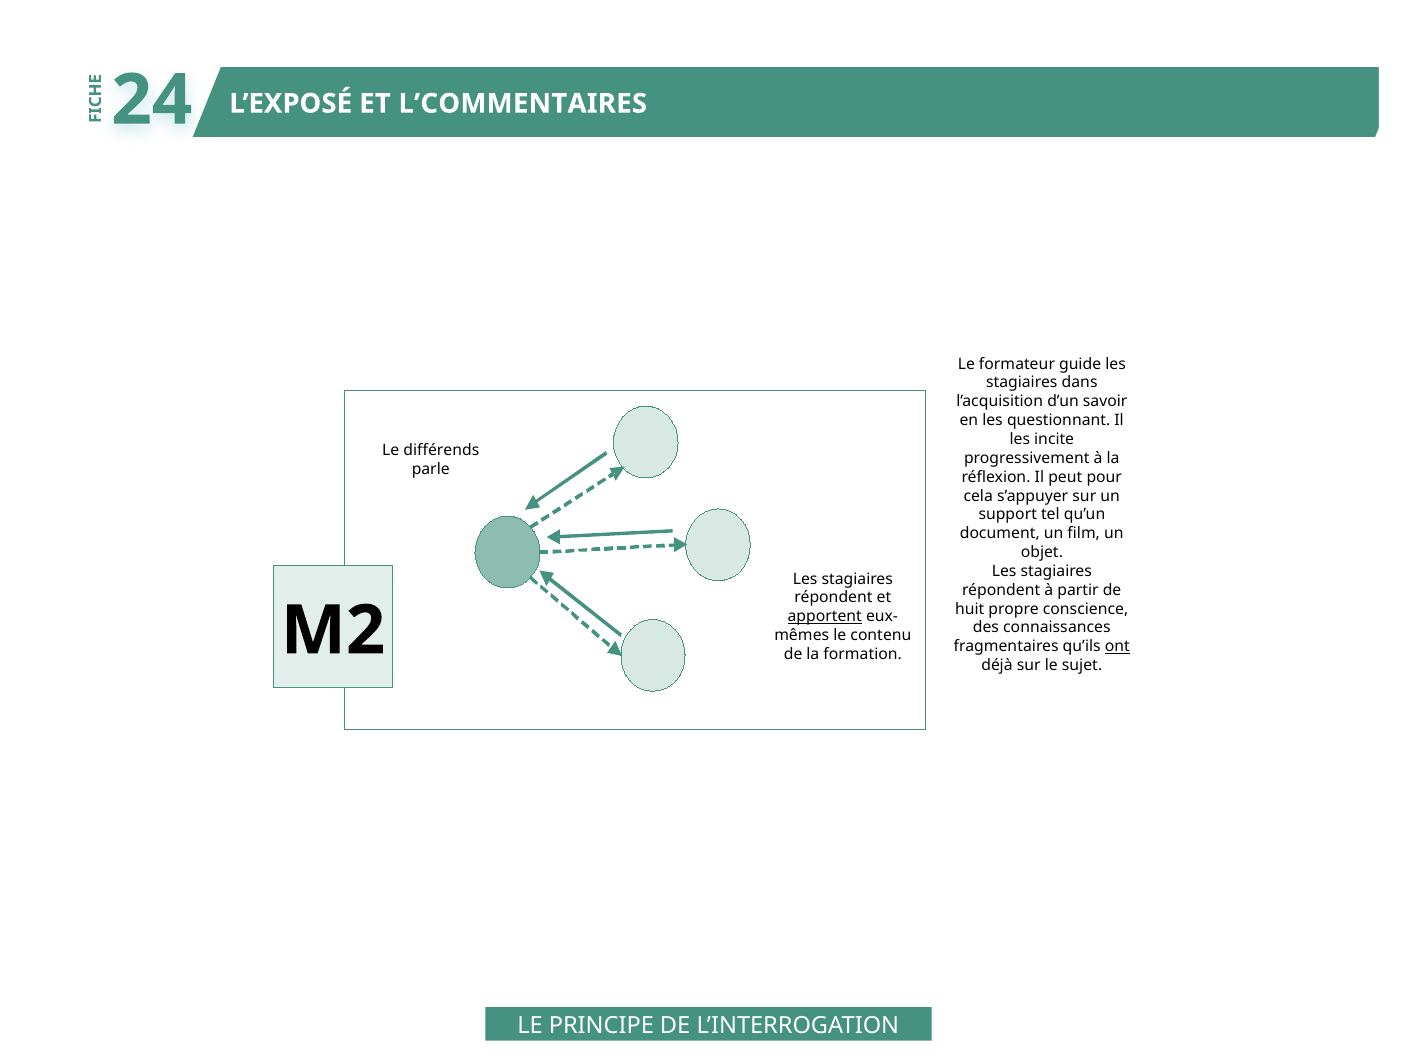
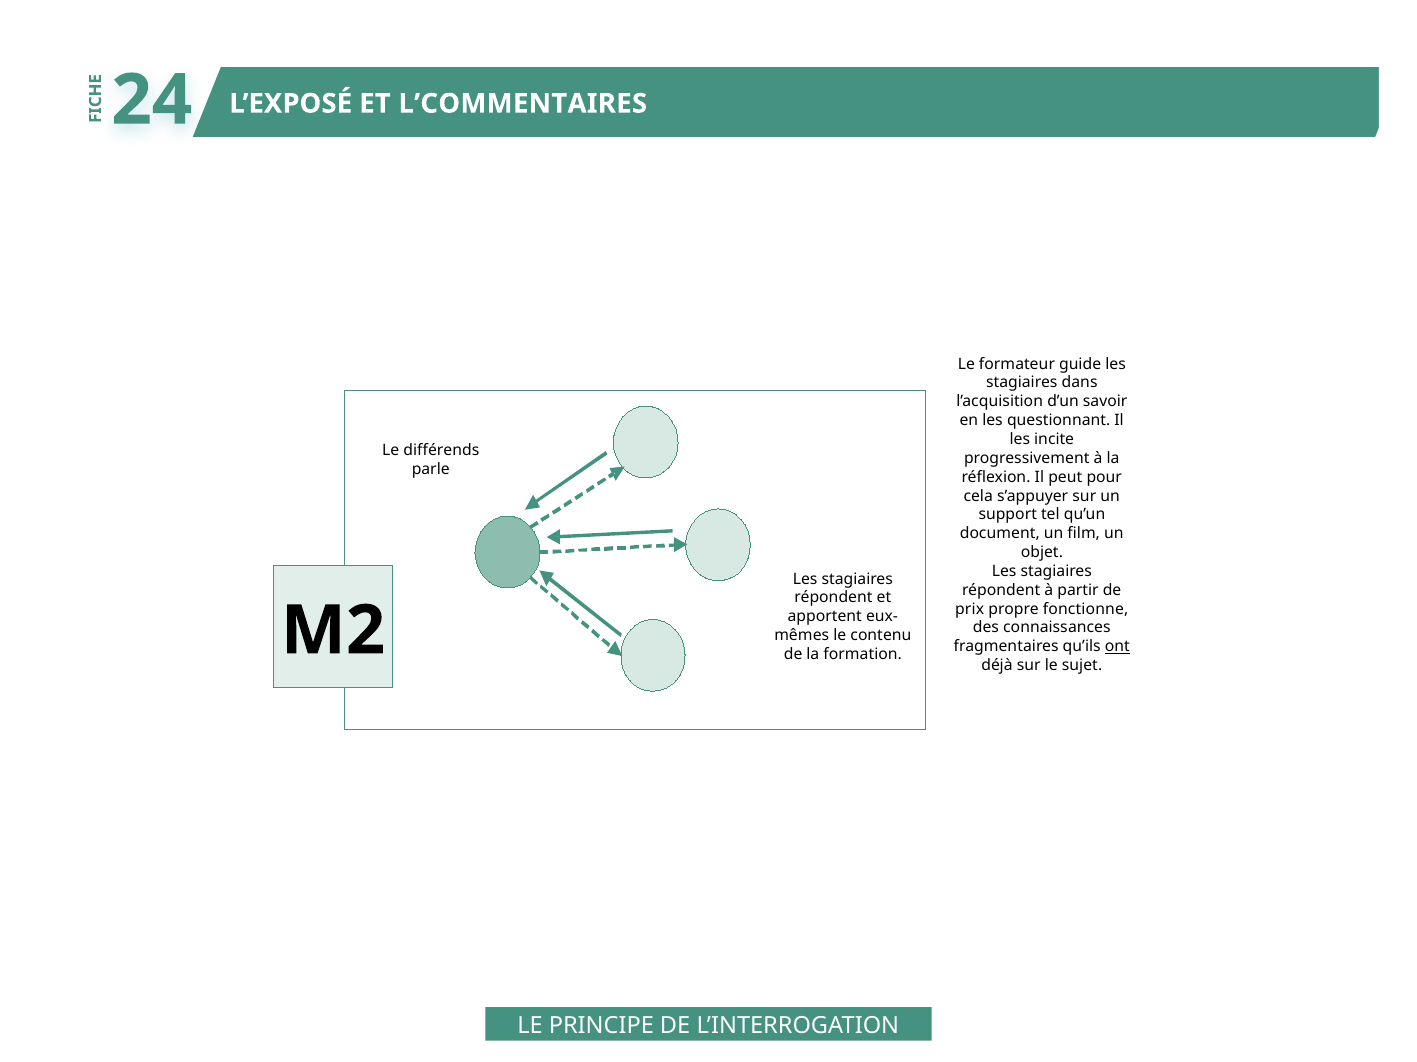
huit: huit -> prix
conscience: conscience -> fonctionne
apportent underline: present -> none
